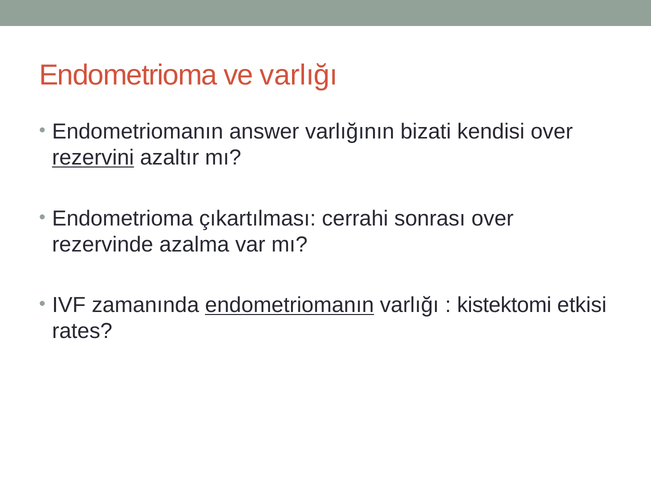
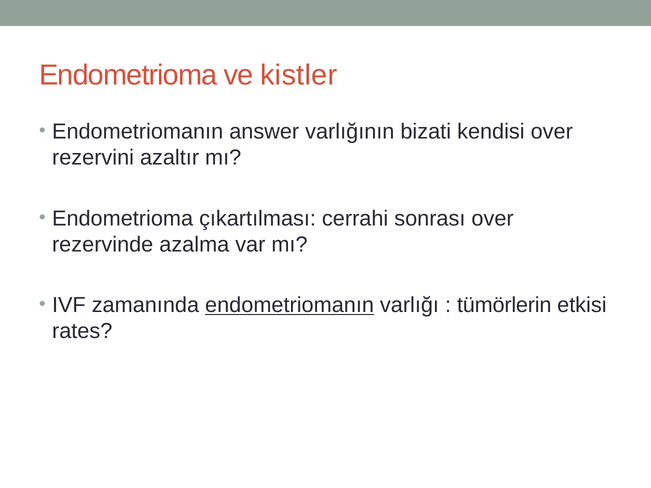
ve varlığı: varlığı -> kistler
rezervini underline: present -> none
kistektomi: kistektomi -> tümörlerin
